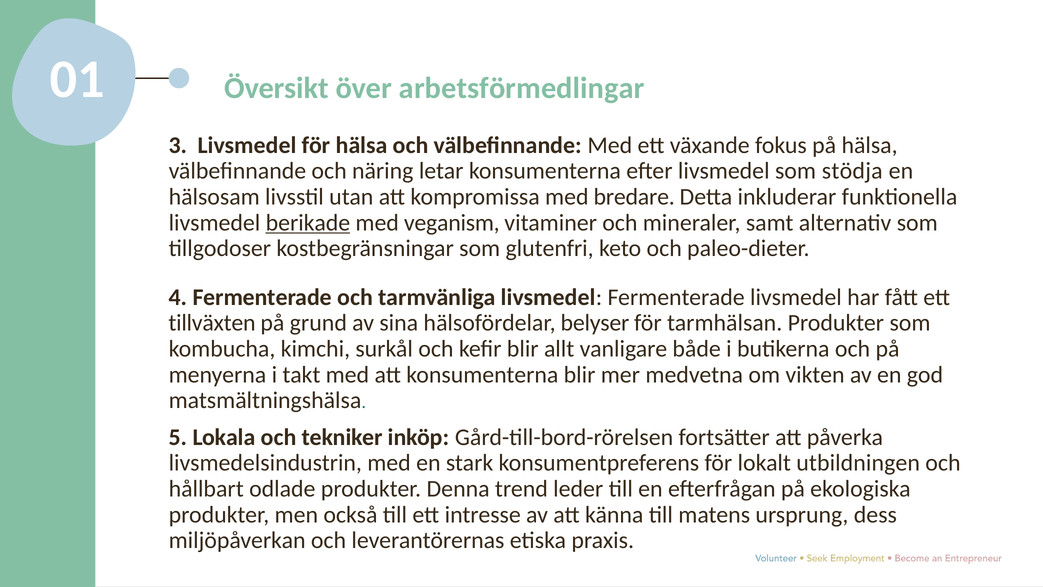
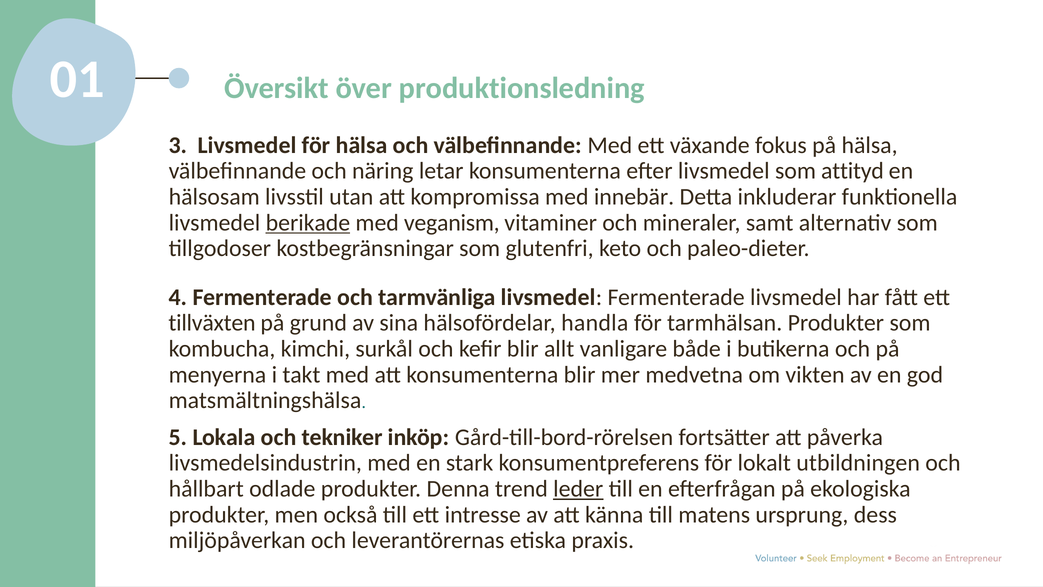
arbetsförmedlingar: arbetsförmedlingar -> produktionsledning
stödja: stödja -> attityd
bredare: bredare -> innebär
belyser: belyser -> handla
leder underline: none -> present
